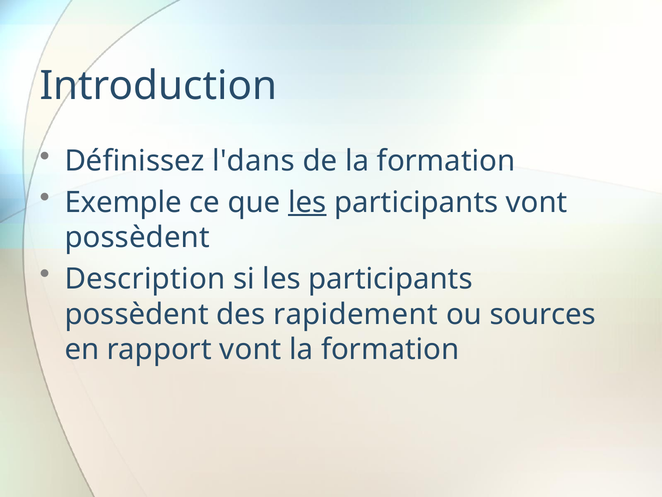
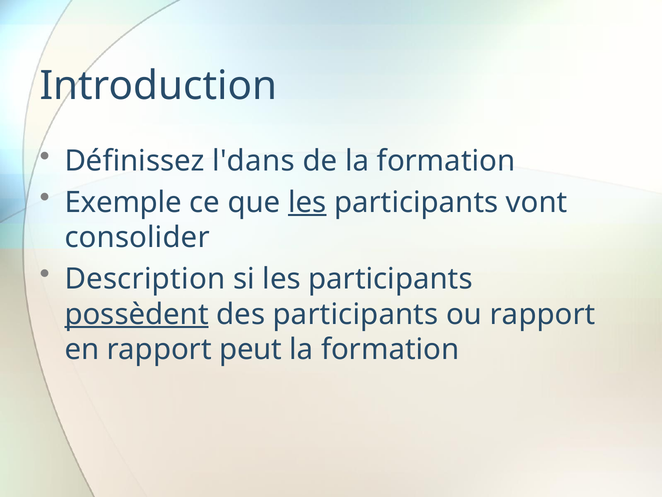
possèdent at (137, 237): possèdent -> consolider
possèdent at (137, 314) underline: none -> present
des rapidement: rapidement -> participants
ou sources: sources -> rapport
rapport vont: vont -> peut
